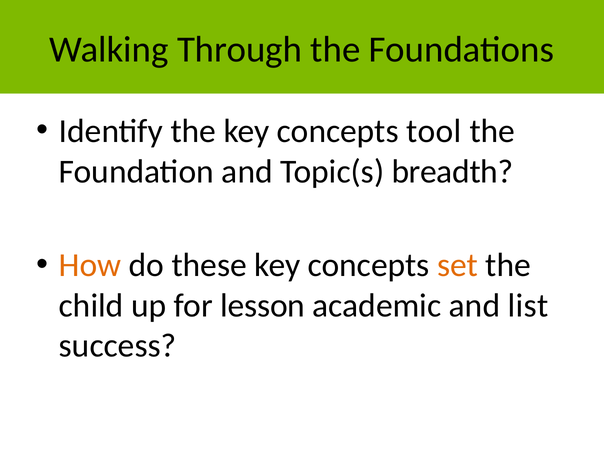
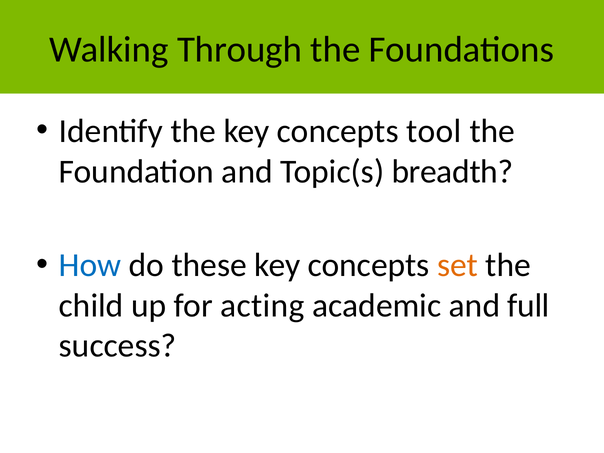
How colour: orange -> blue
lesson: lesson -> acting
list: list -> full
